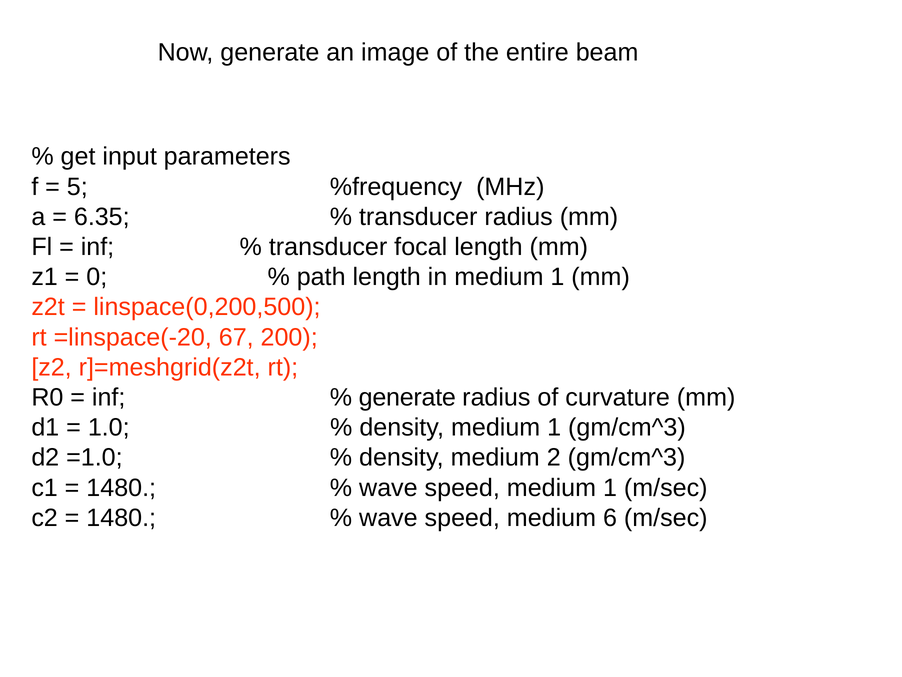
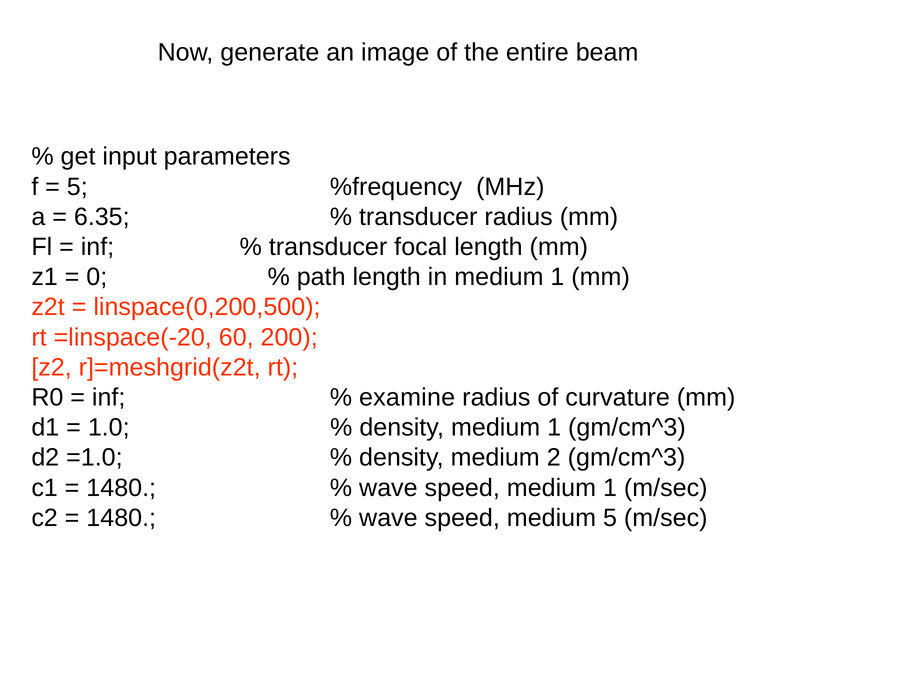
67: 67 -> 60
generate at (407, 397): generate -> examine
medium 6: 6 -> 5
